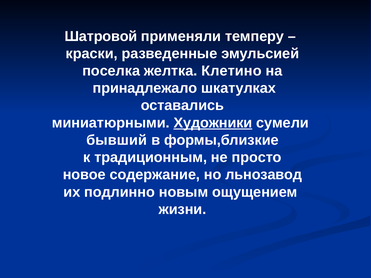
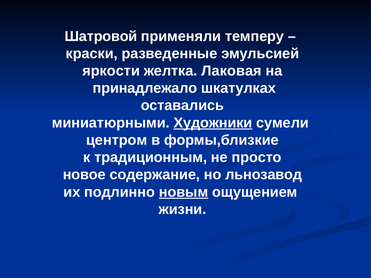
поселка: поселка -> яркости
Клетино: Клетино -> Лаковая
бывший: бывший -> центром
новым underline: none -> present
